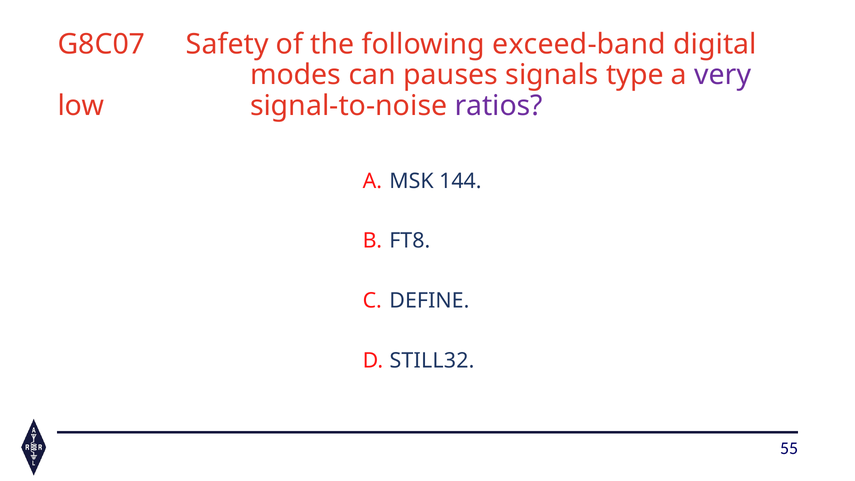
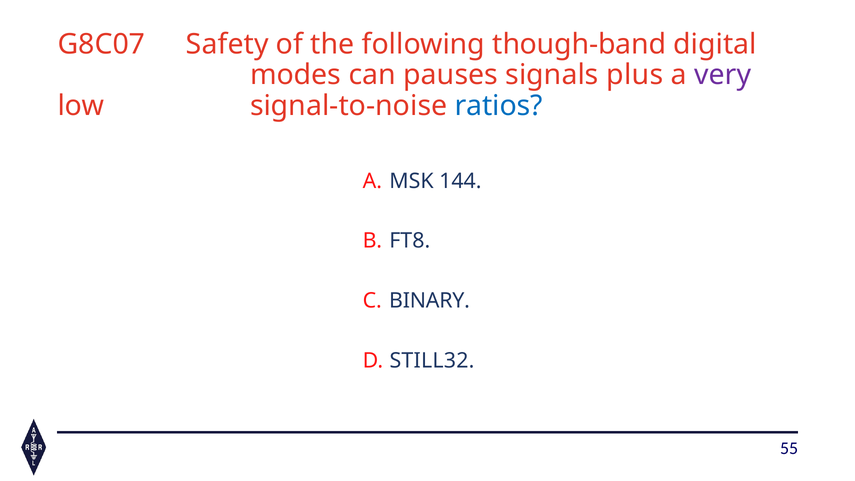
exceed-band: exceed-band -> though-band
type: type -> plus
ratios colour: purple -> blue
DEFINE: DEFINE -> BINARY
